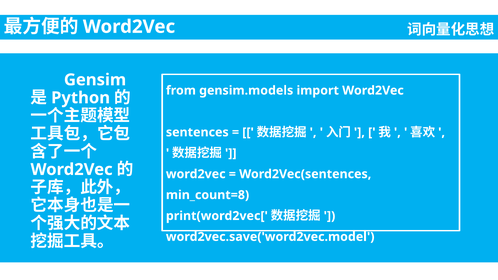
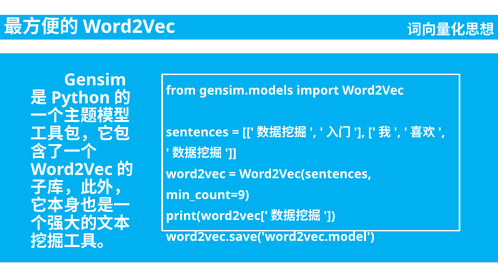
min_count=8: min_count=8 -> min_count=9
